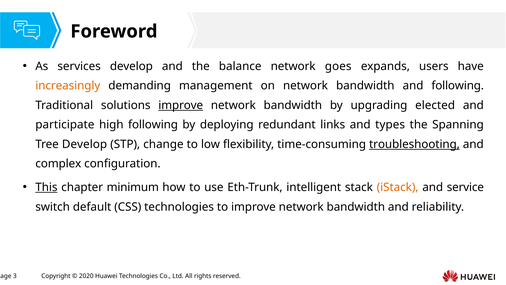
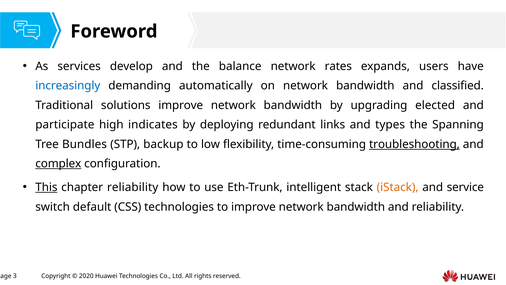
goes: goes -> rates
increasingly colour: orange -> blue
management: management -> automatically
and following: following -> classified
improve at (181, 105) underline: present -> none
high following: following -> indicates
Tree Develop: Develop -> Bundles
change: change -> backup
complex underline: none -> present
chapter minimum: minimum -> reliability
